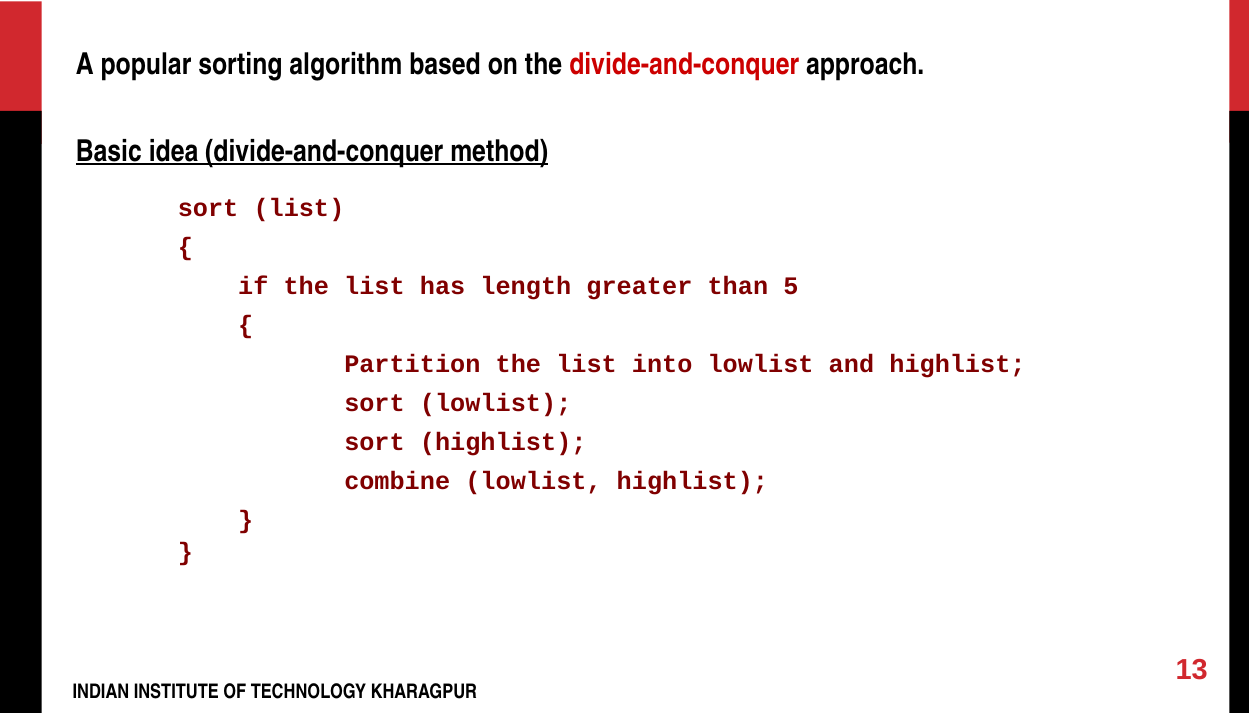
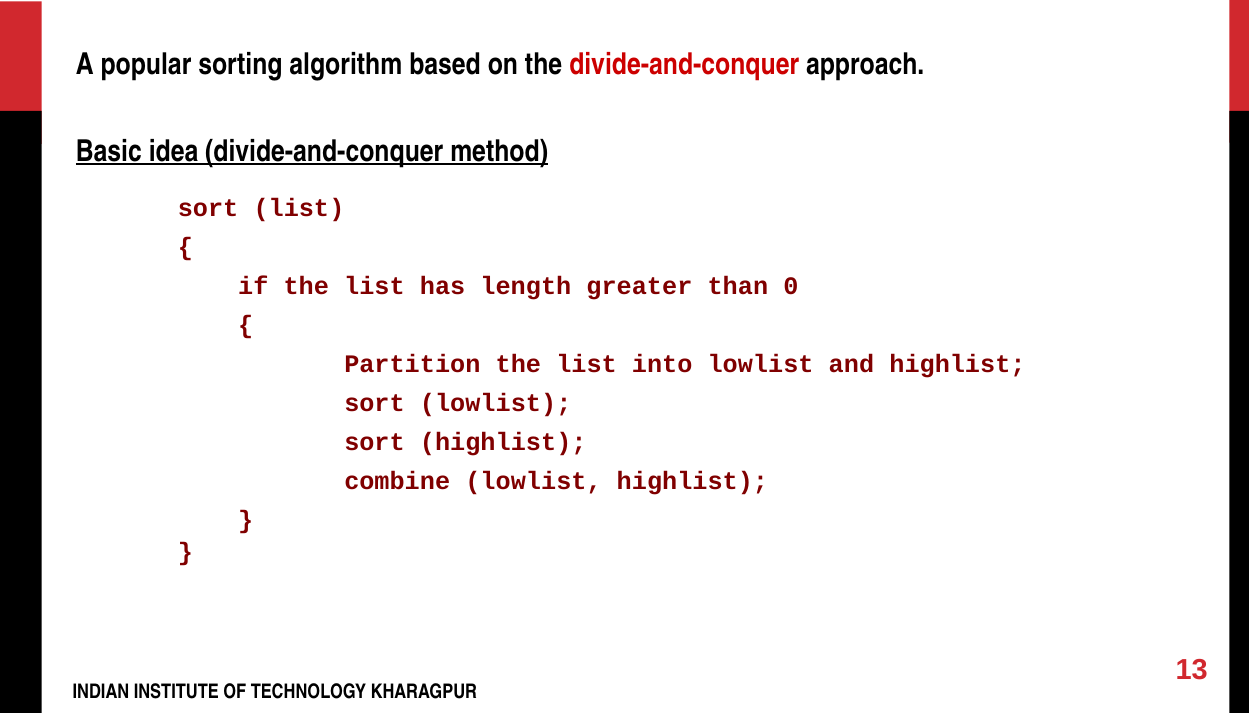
5: 5 -> 0
